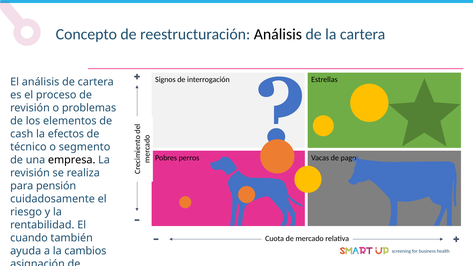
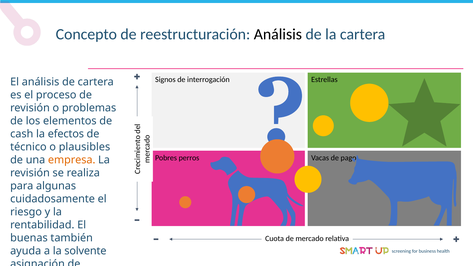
segmento: segmento -> plausibles
empresa colour: black -> orange
pensión: pensión -> algunas
cuando: cuando -> buenas
cambios: cambios -> solvente
